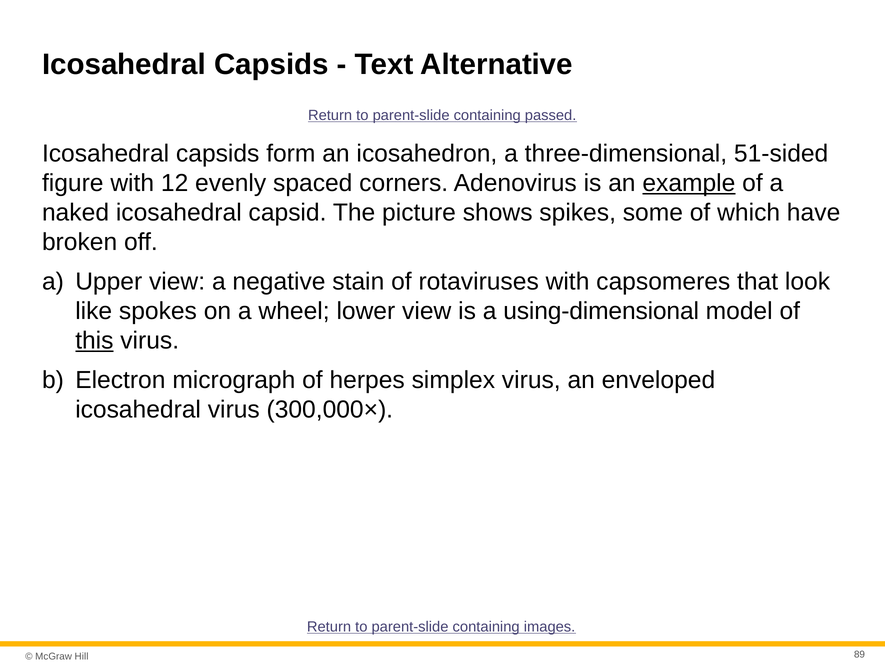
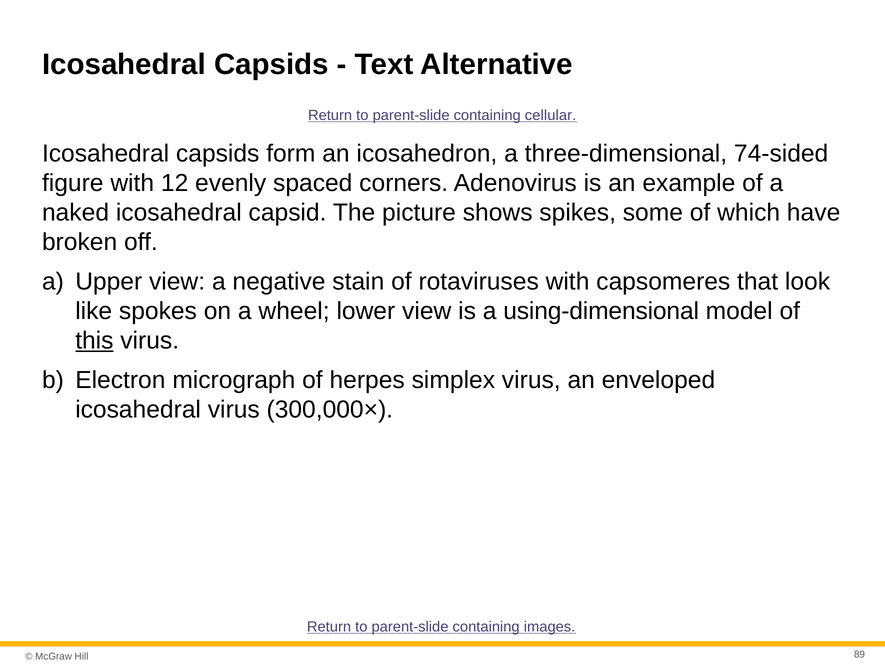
passed: passed -> cellular
51-sided: 51-sided -> 74-sided
example underline: present -> none
